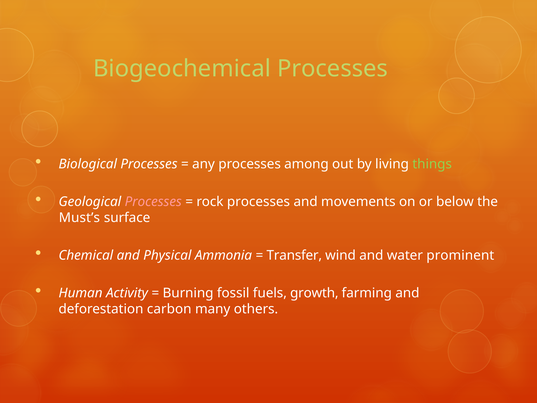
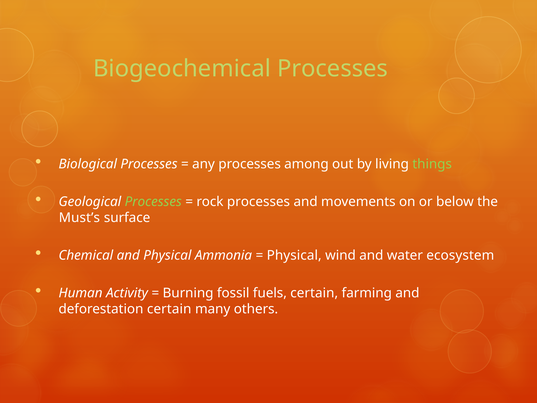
Processes at (153, 201) colour: pink -> light green
Transfer at (294, 255): Transfer -> Physical
prominent: prominent -> ecosystem
fuels growth: growth -> certain
deforestation carbon: carbon -> certain
